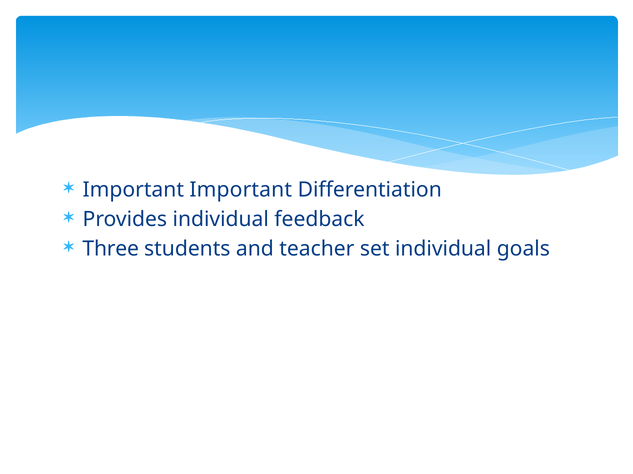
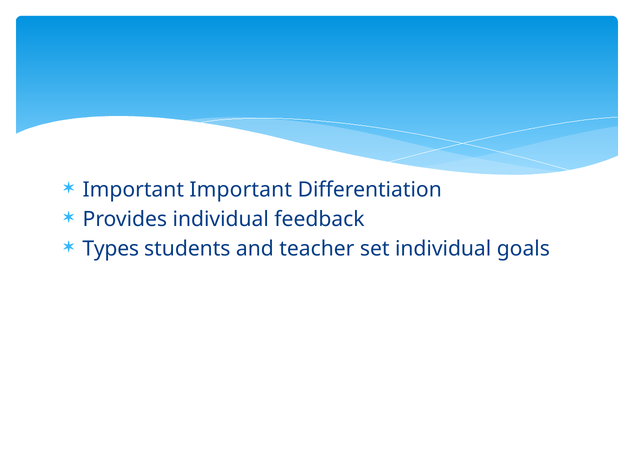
Three: Three -> Types
